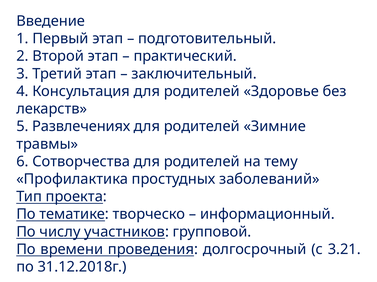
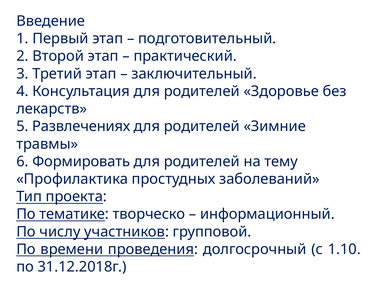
Сотворчества: Сотворчества -> Формировать
3.21: 3.21 -> 1.10
